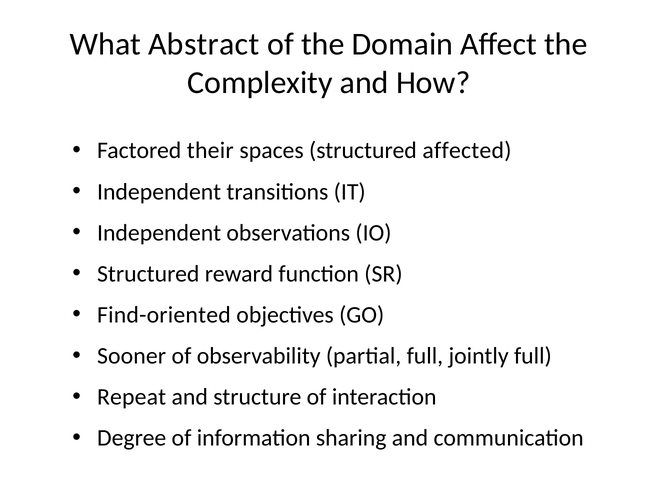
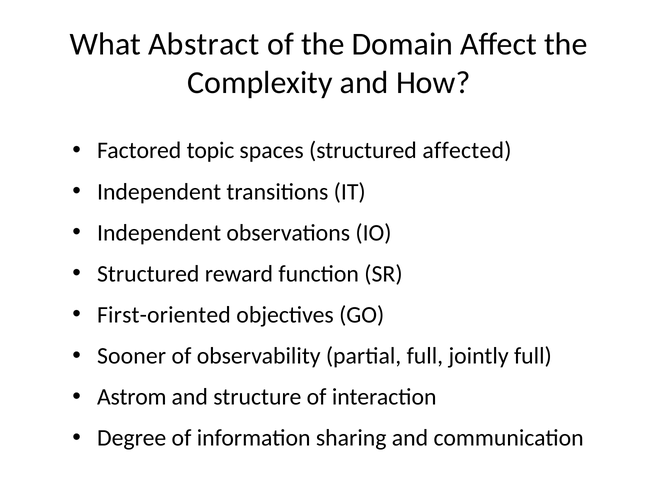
their: their -> topic
Find-oriented: Find-oriented -> First-oriented
Repeat: Repeat -> Astrom
